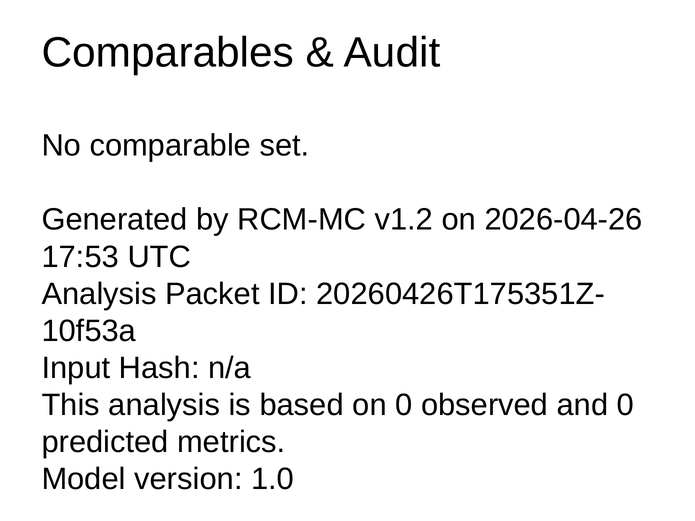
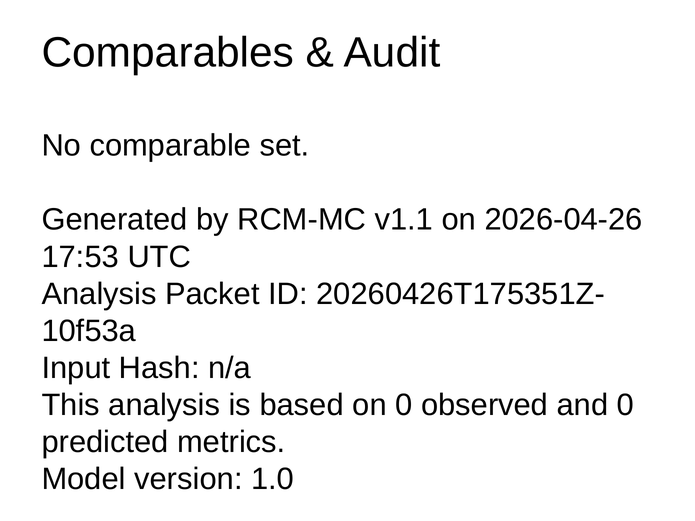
v1.2: v1.2 -> v1.1
